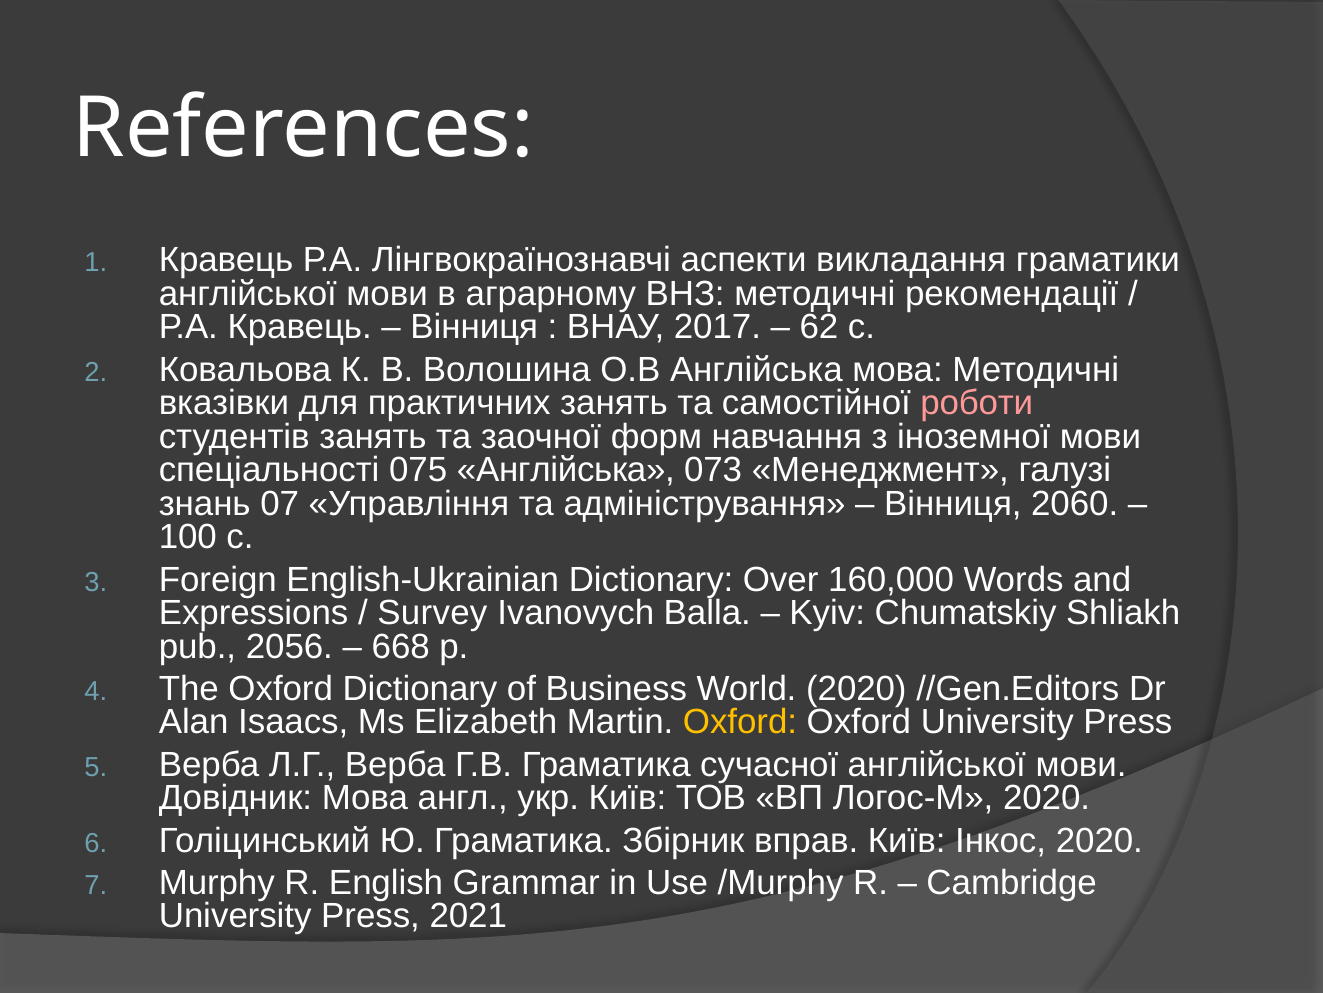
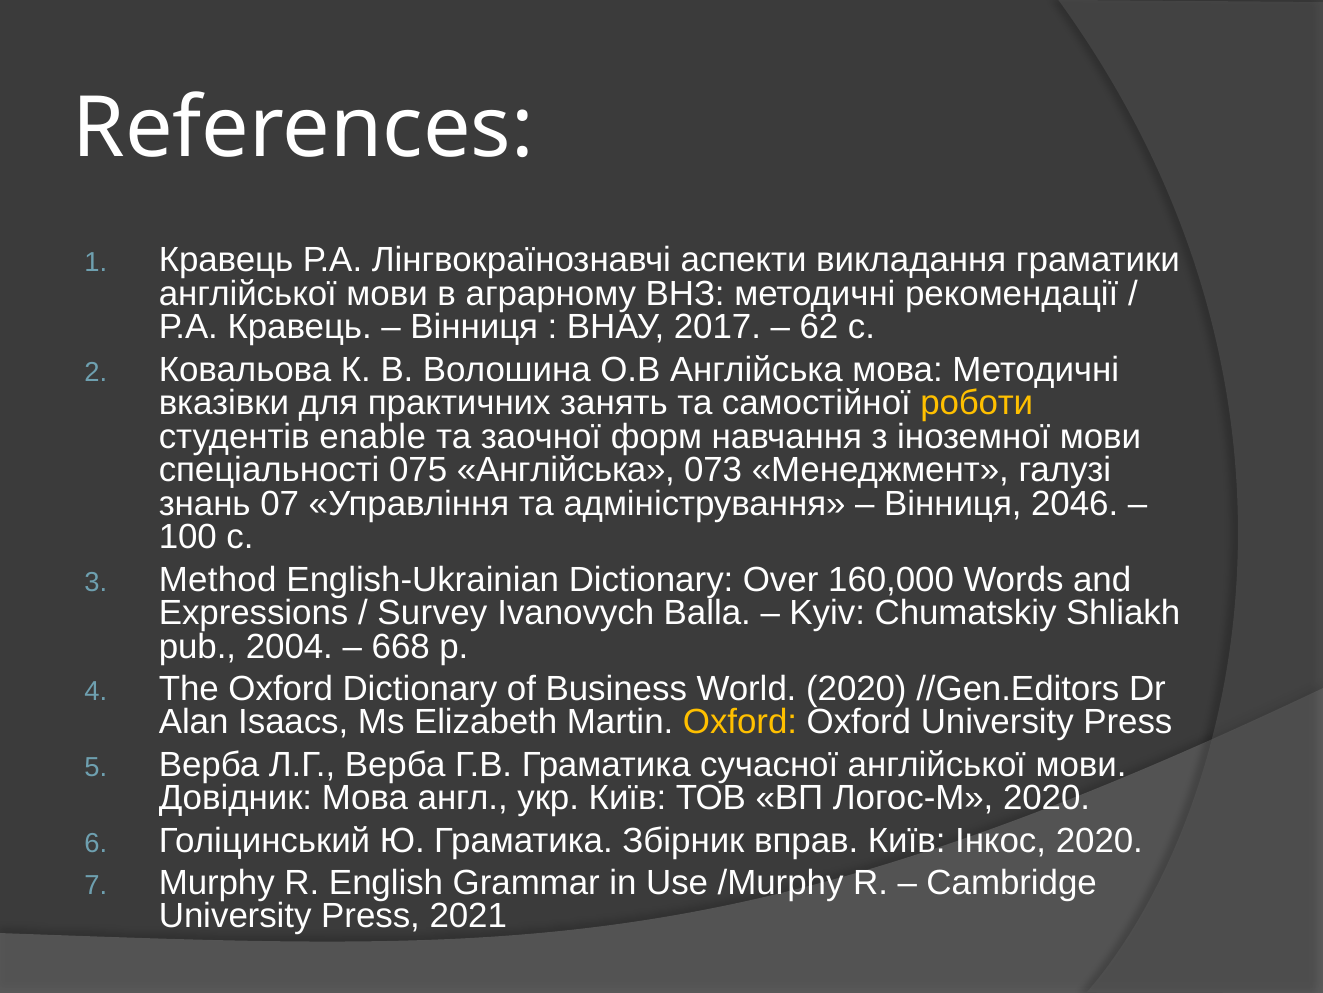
роботи colour: pink -> yellow
студентів занять: занять -> enable
2060: 2060 -> 2046
Foreign: Foreign -> Method
2056: 2056 -> 2004
